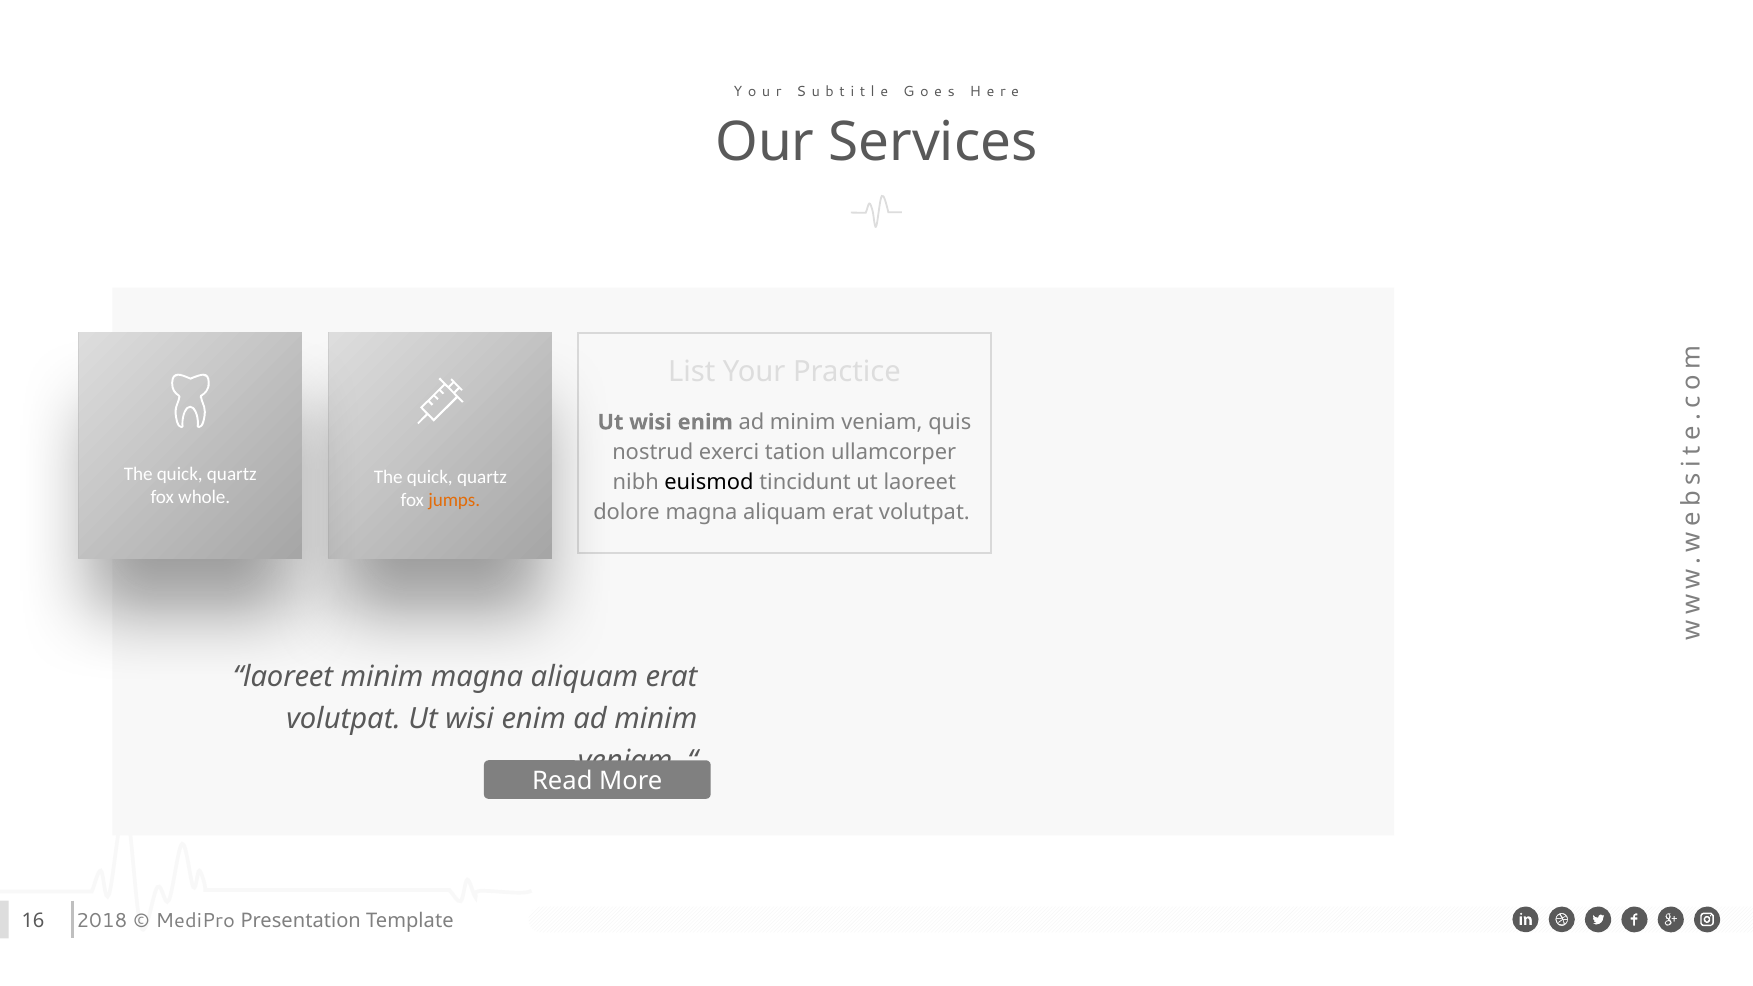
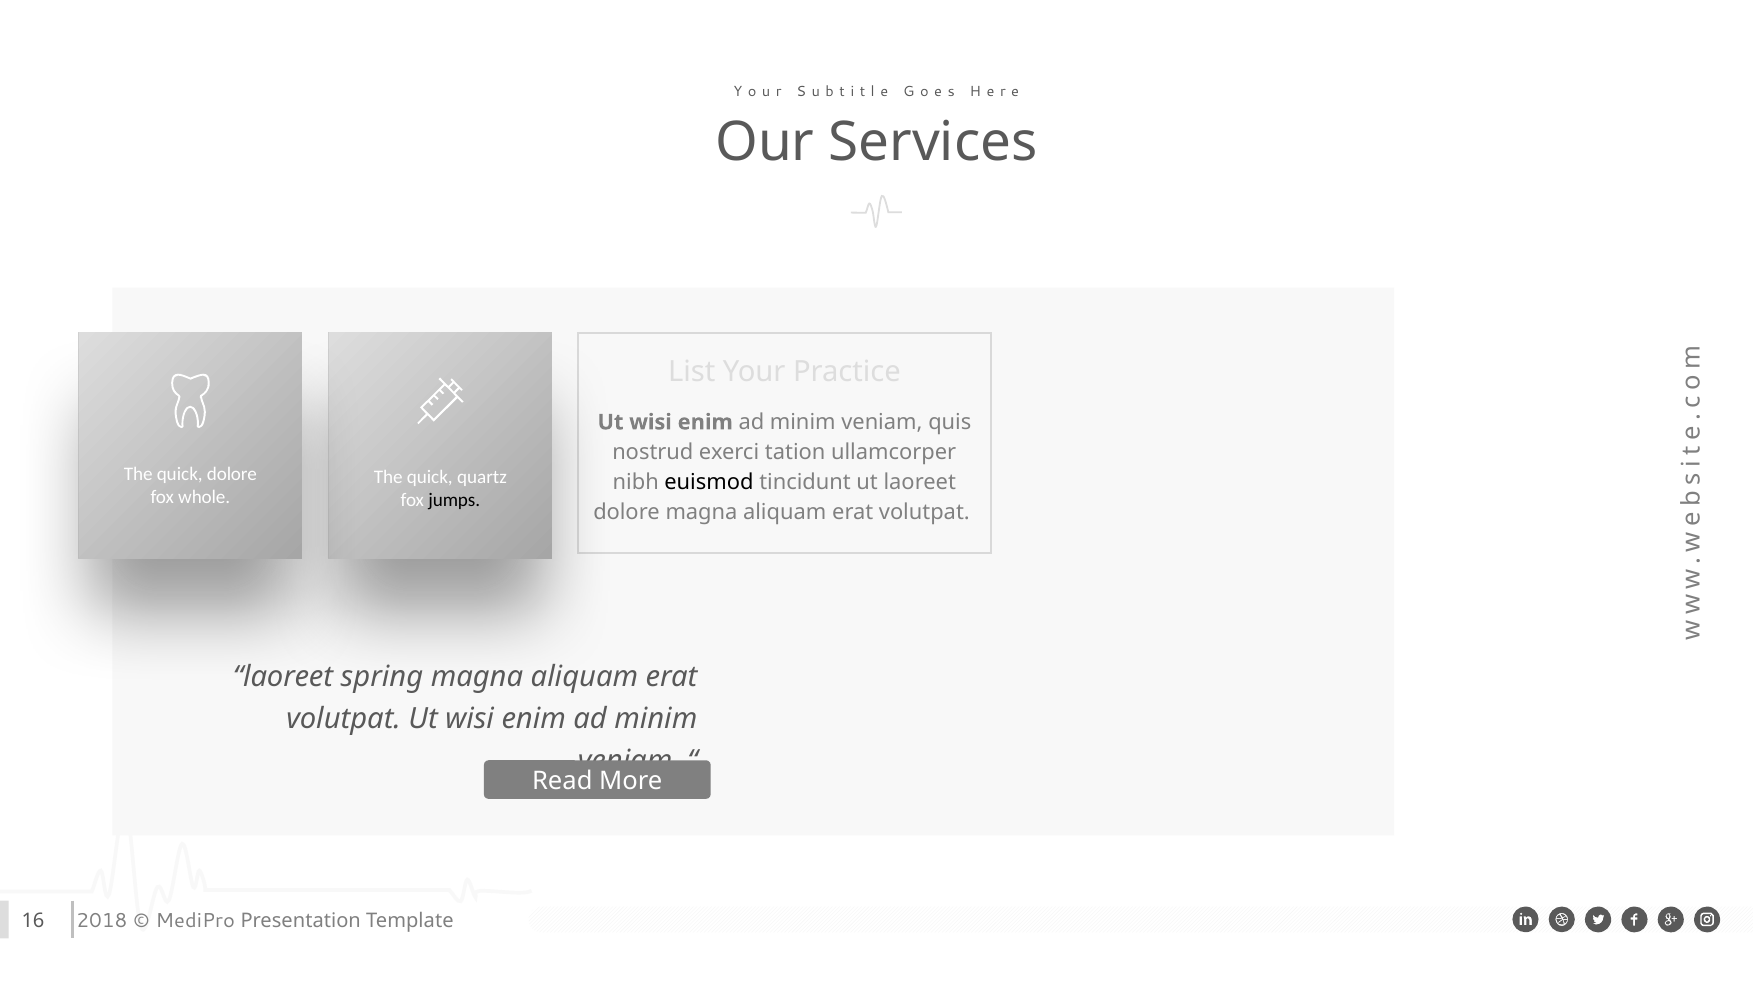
quartz at (232, 474): quartz -> dolore
jumps colour: orange -> black
laoreet minim: minim -> spring
